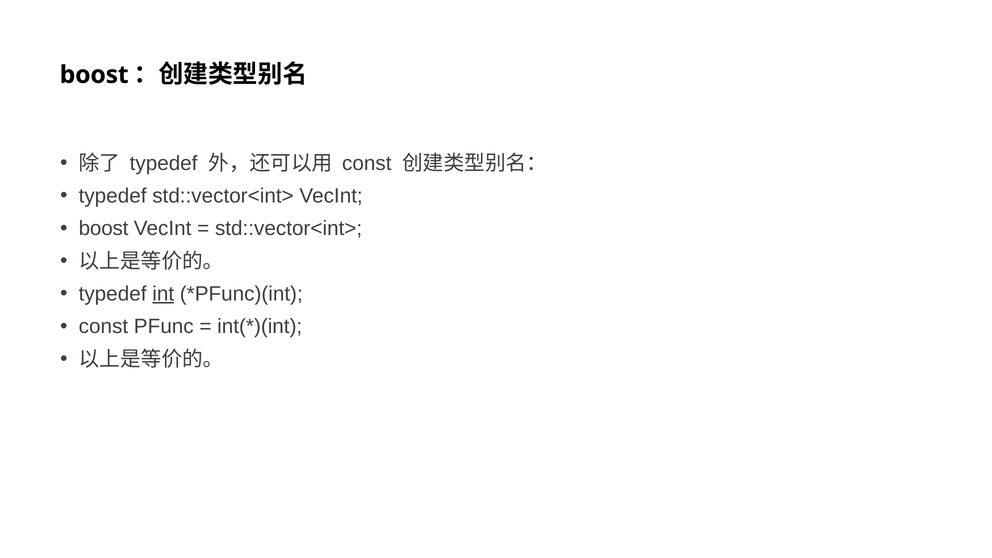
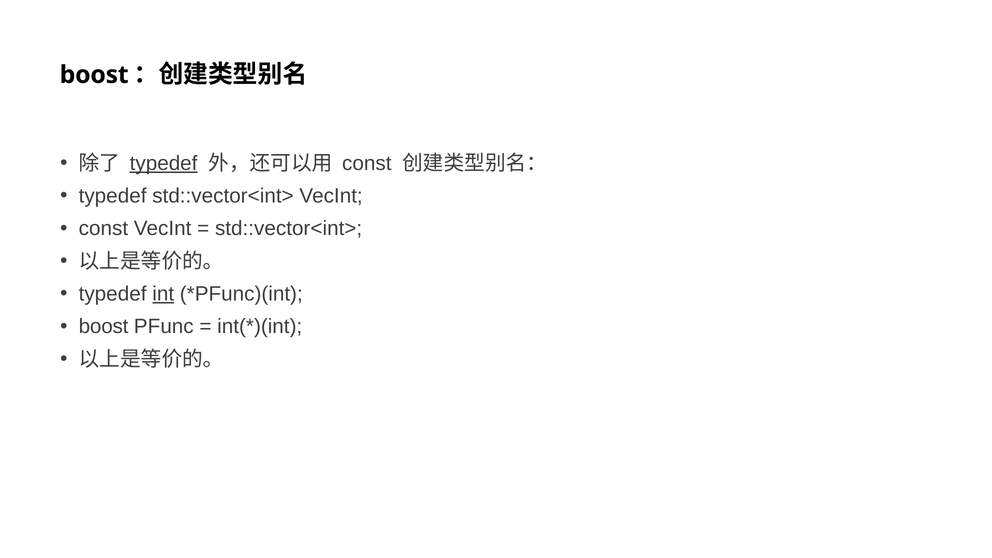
typedef at (164, 163) underline: none -> present
boost at (104, 229): boost -> const
const at (103, 327): const -> boost
